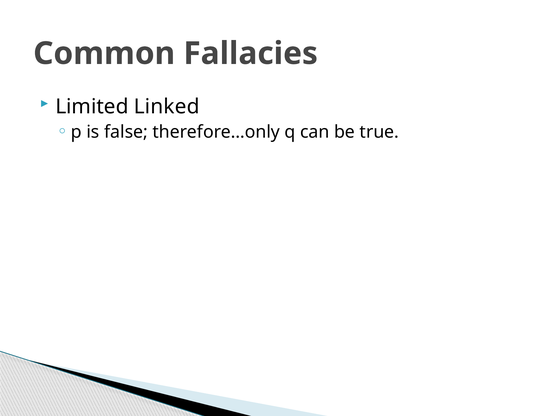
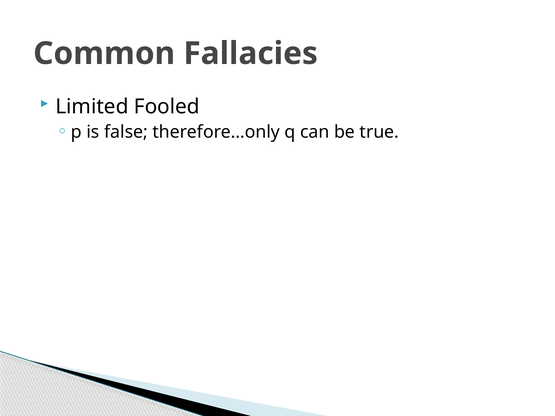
Linked: Linked -> Fooled
